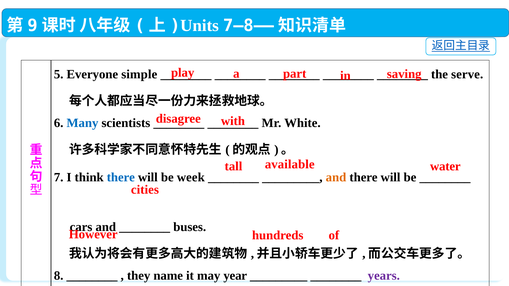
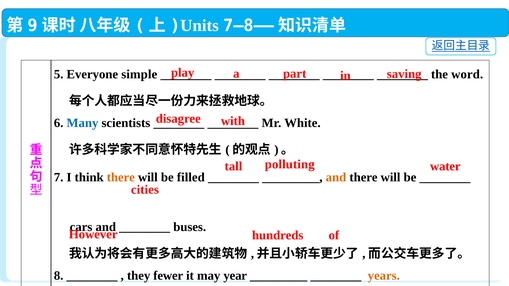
serve: serve -> word
available: available -> polluting
there at (121, 178) colour: blue -> orange
week: week -> filled
name: name -> fewer
years colour: purple -> orange
